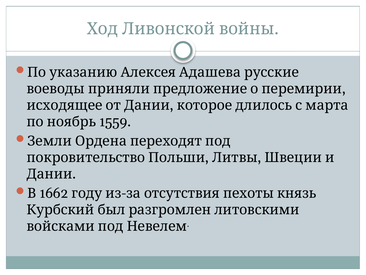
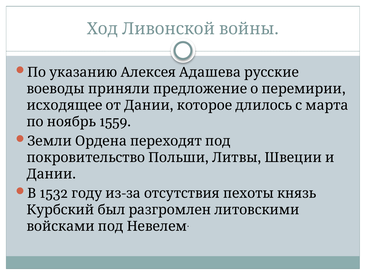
1662: 1662 -> 1532
